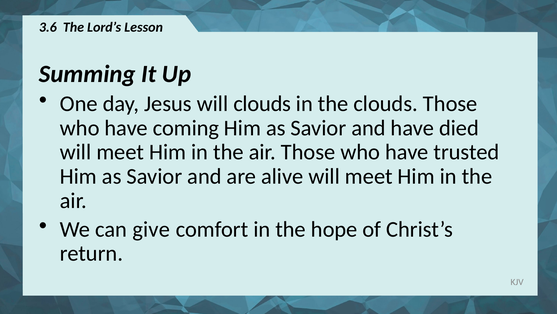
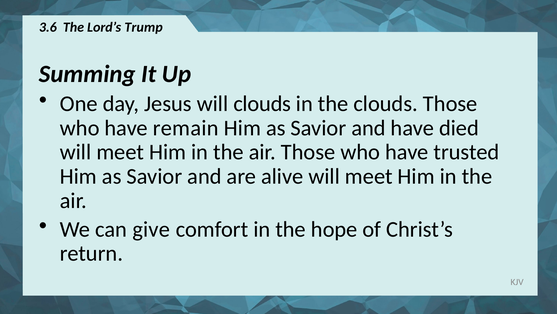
Lesson: Lesson -> Trump
coming: coming -> remain
